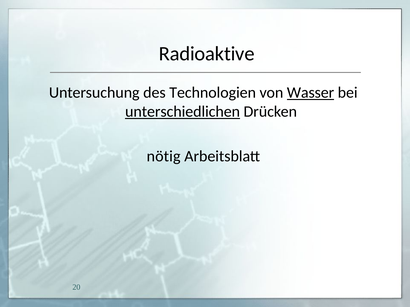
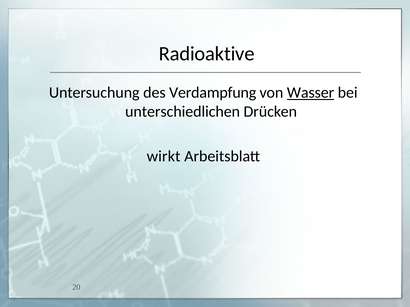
Technologien: Technologien -> Verdampfung
unterschiedlichen underline: present -> none
nötig: nötig -> wirkt
